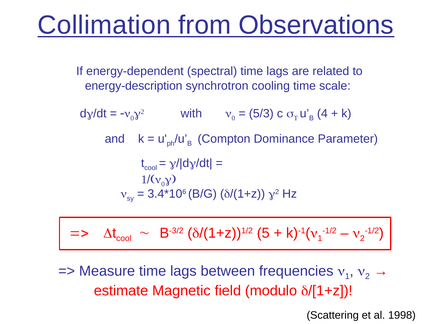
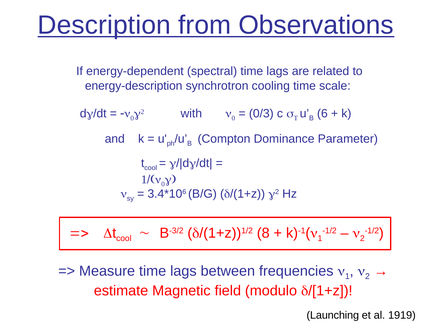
Collimation: Collimation -> Description
5/3: 5/3 -> 0/3
4: 4 -> 6
5: 5 -> 8
Scattering: Scattering -> Launching
1998: 1998 -> 1919
